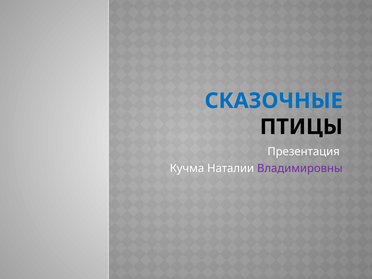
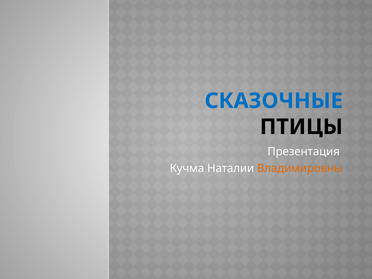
Владимировны colour: purple -> orange
